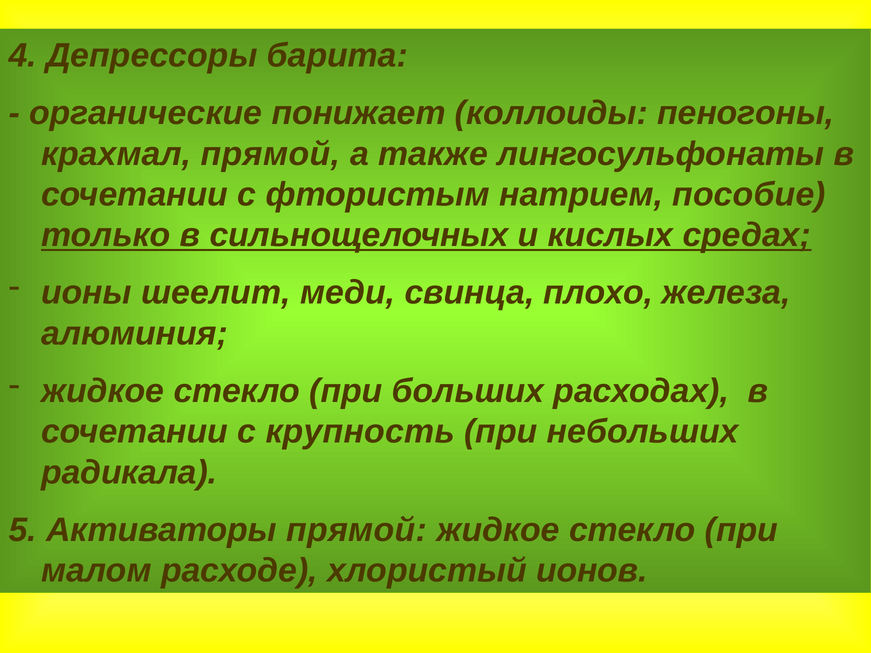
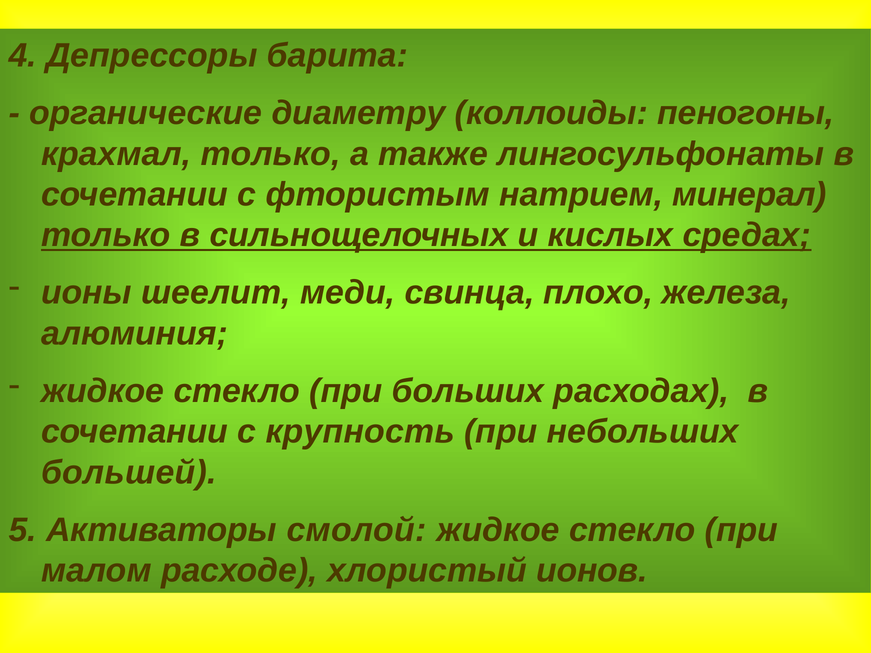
понижает: понижает -> диаметру
крахмал прямой: прямой -> только
пособие: пособие -> минерал
радикала: радикала -> большей
Активаторы прямой: прямой -> смолой
